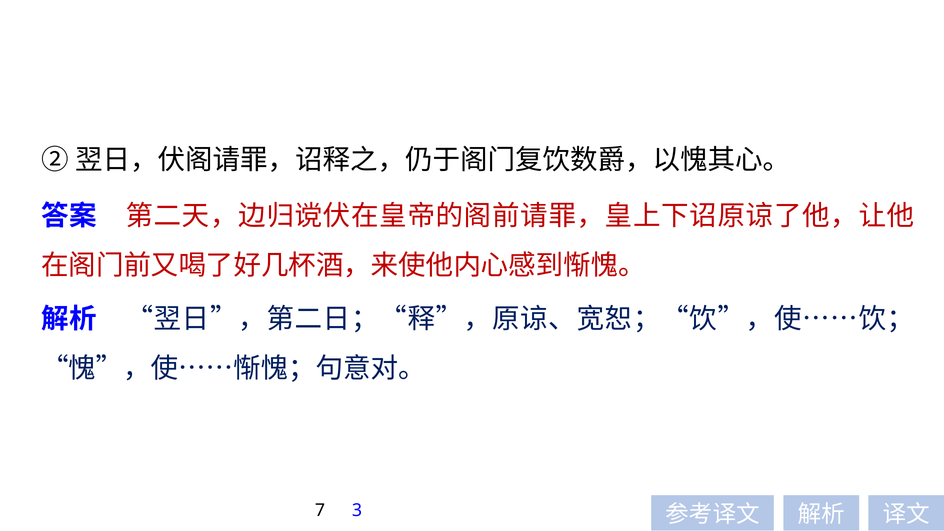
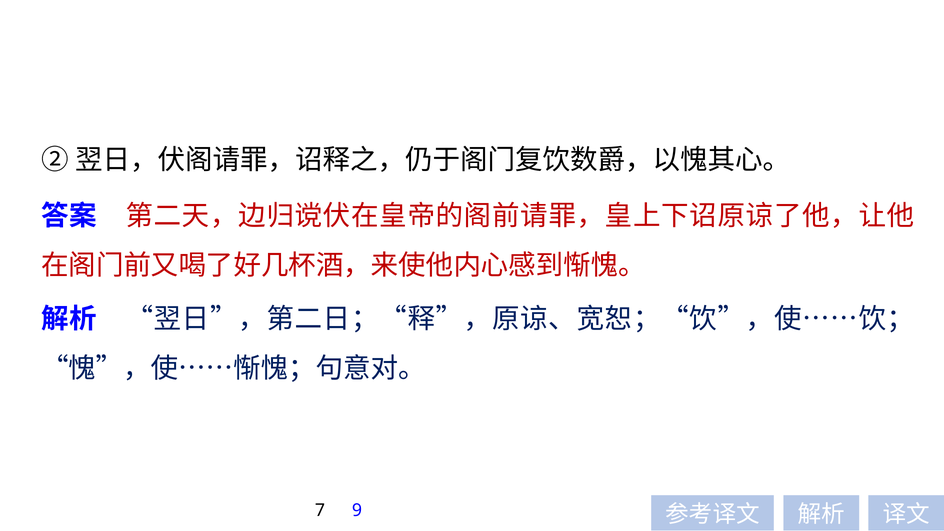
3: 3 -> 9
